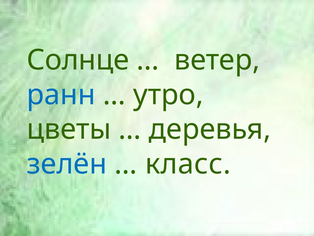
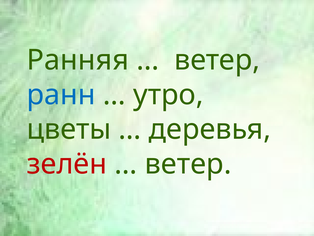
Солнце: Солнце -> Ранняя
зелён colour: blue -> red
класс at (188, 164): класс -> ветер
